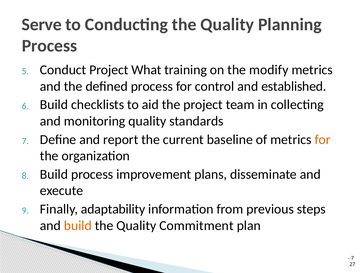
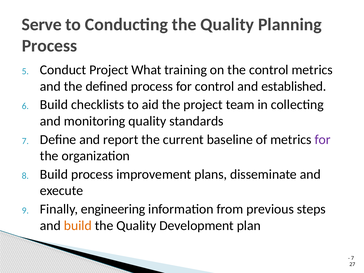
the modify: modify -> control
for at (323, 140) colour: orange -> purple
adaptability: adaptability -> engineering
Commitment: Commitment -> Development
